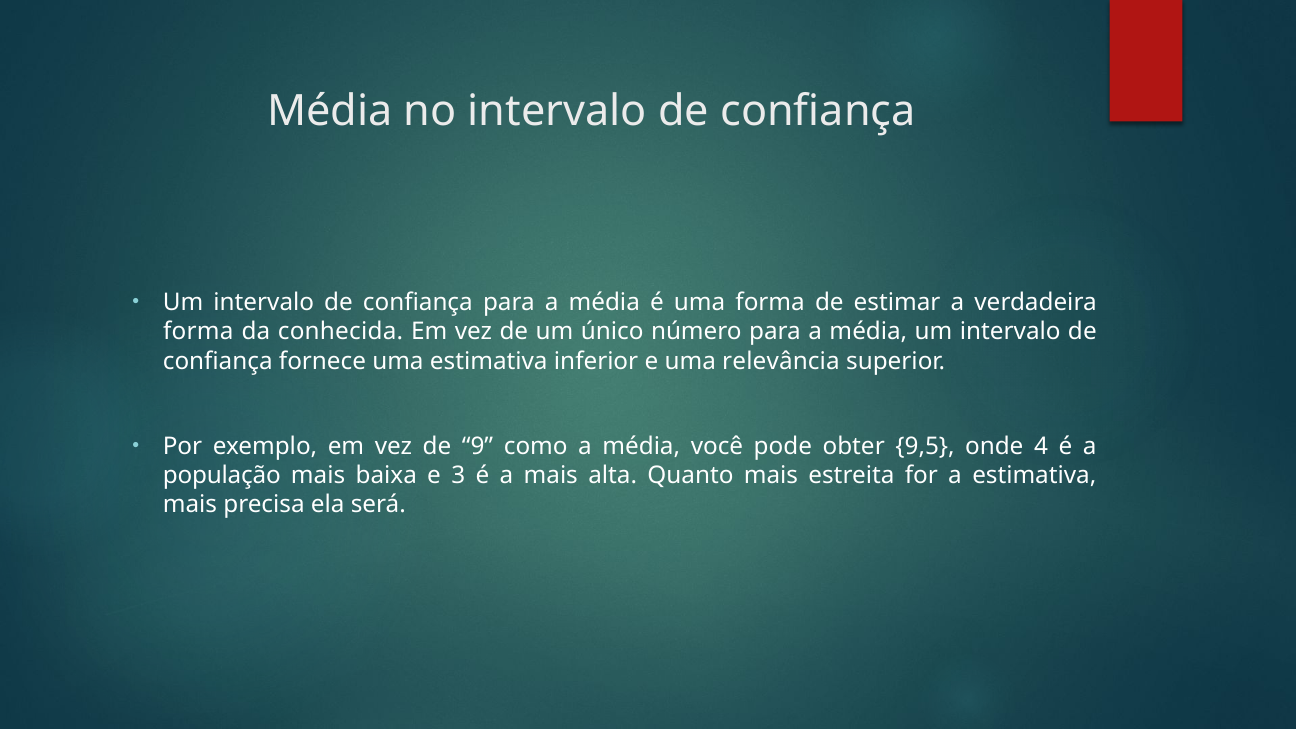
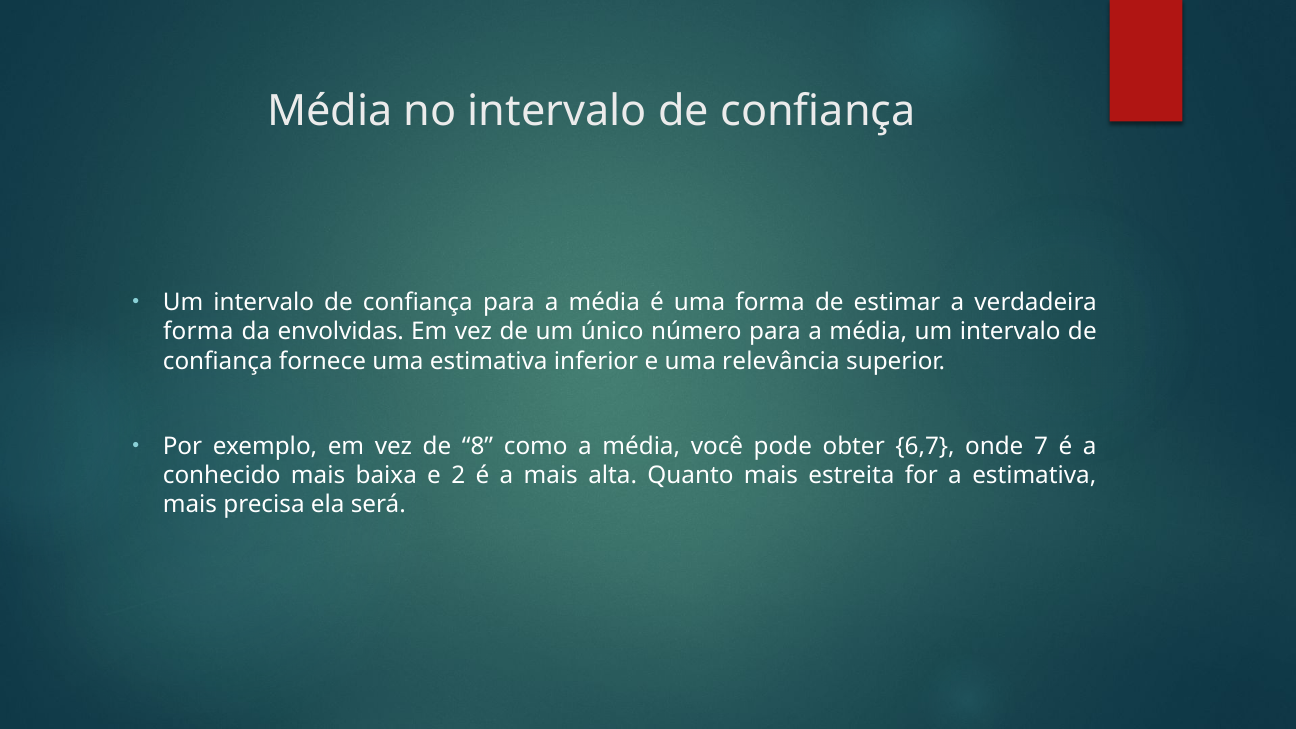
conhecida: conhecida -> envolvidas
9: 9 -> 8
9,5: 9,5 -> 6,7
4: 4 -> 7
população: população -> conhecido
3: 3 -> 2
